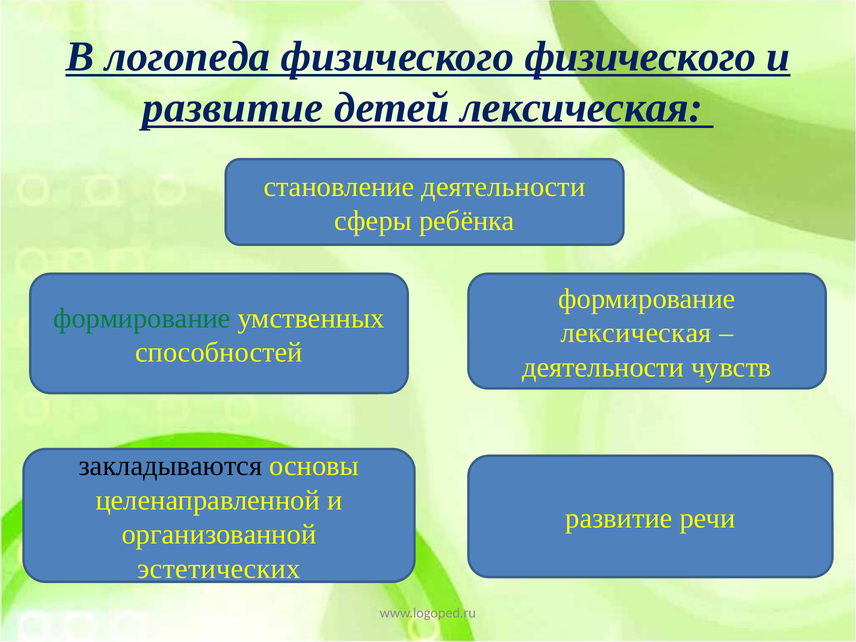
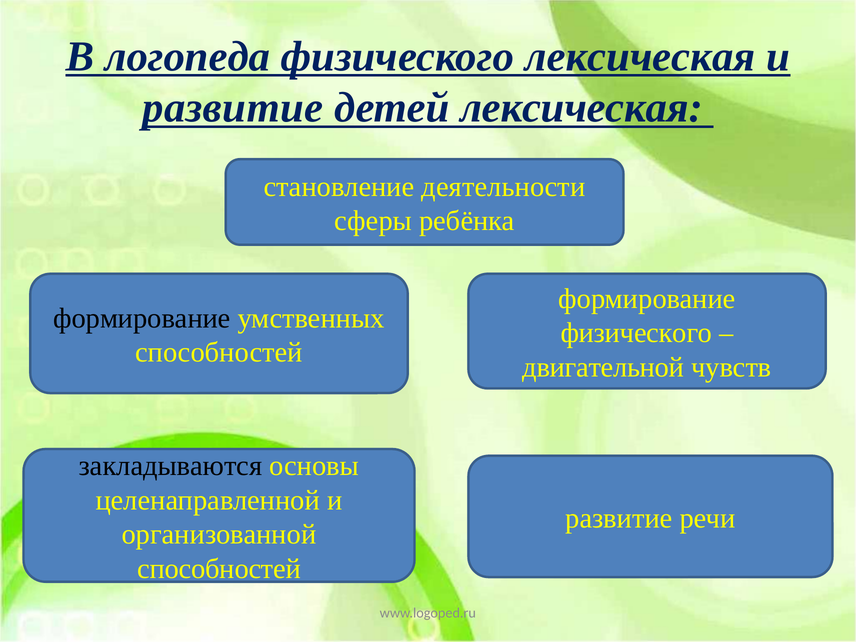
физического физического: физического -> лексическая
формирование at (142, 318) colour: green -> black
лексическая at (636, 333): лексическая -> физического
деятельности at (603, 367): деятельности -> двигательной
эстетических at (219, 569): эстетических -> способностей
